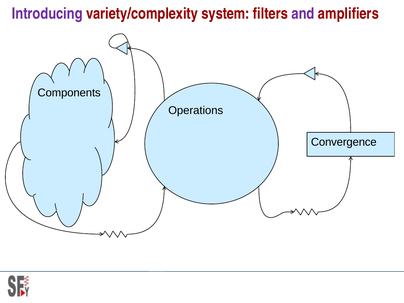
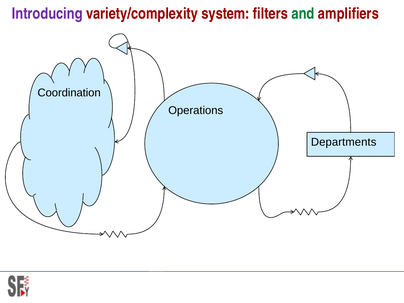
and colour: purple -> green
Components: Components -> Coordination
Convergence: Convergence -> Departments
